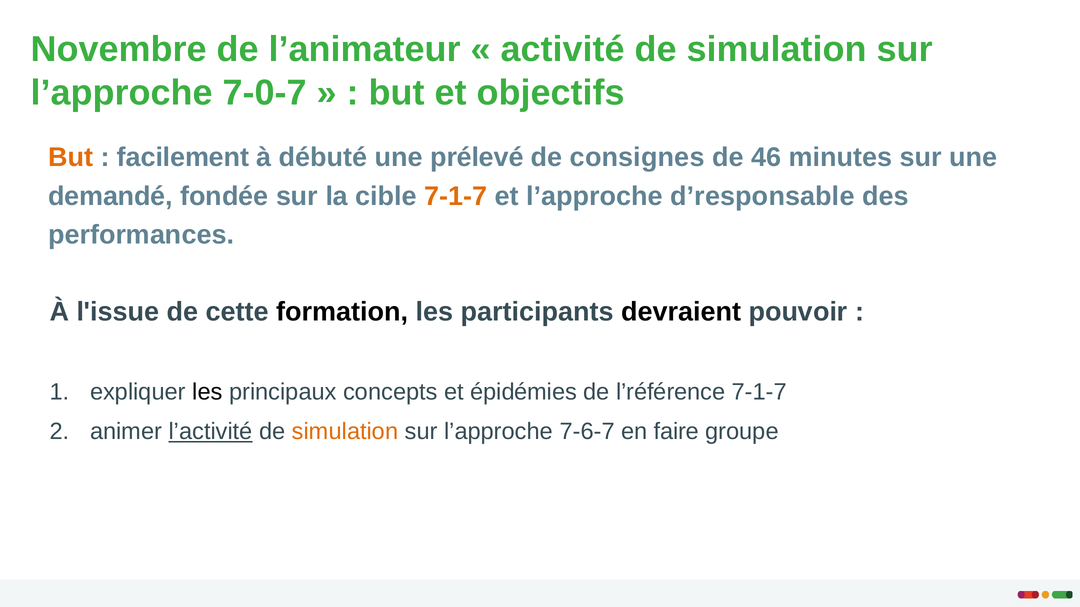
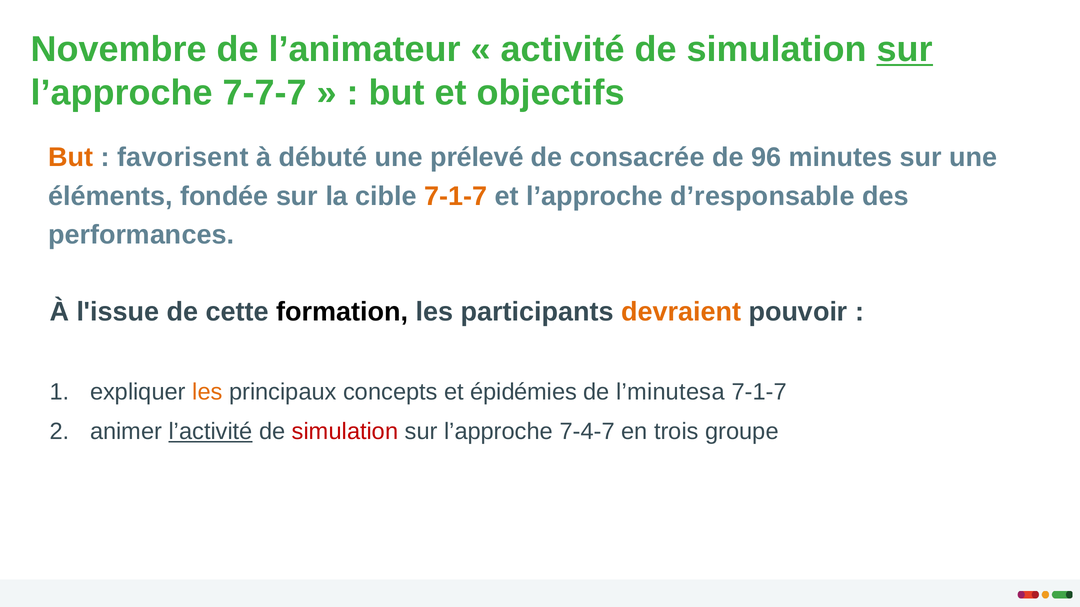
sur at (905, 50) underline: none -> present
7-0-7: 7-0-7 -> 7-7-7
facilement: facilement -> favorisent
consignes: consignes -> consacrée
46: 46 -> 96
demandé: demandé -> éléments
devraient colour: black -> orange
les at (207, 392) colour: black -> orange
l’référence: l’référence -> l’minutesa
simulation at (345, 432) colour: orange -> red
7-6-7: 7-6-7 -> 7-4-7
faire: faire -> trois
